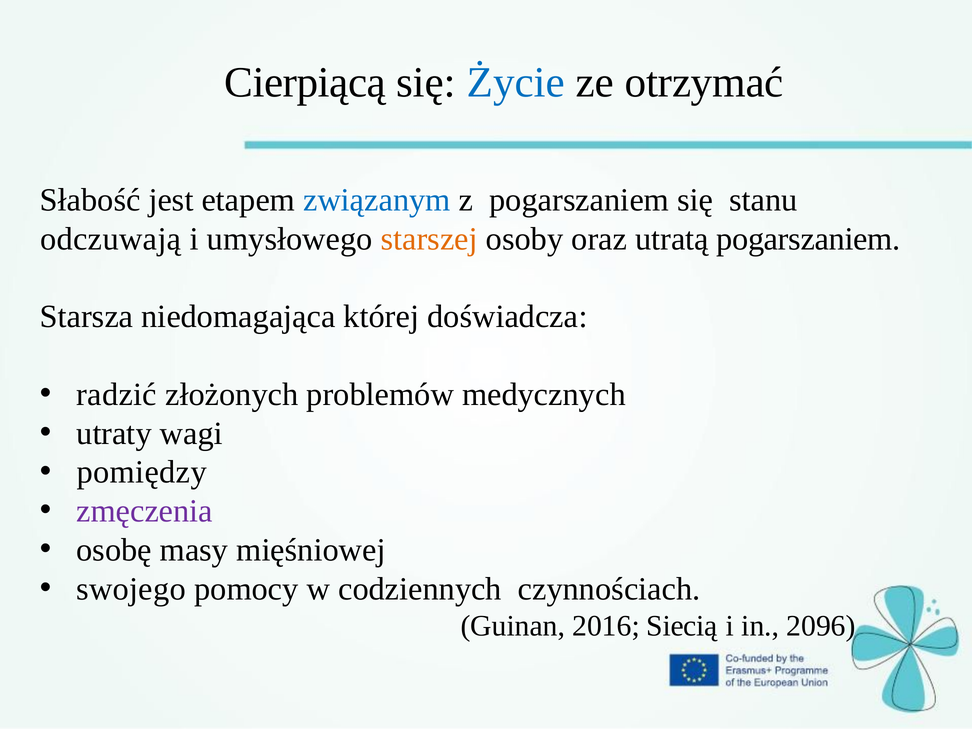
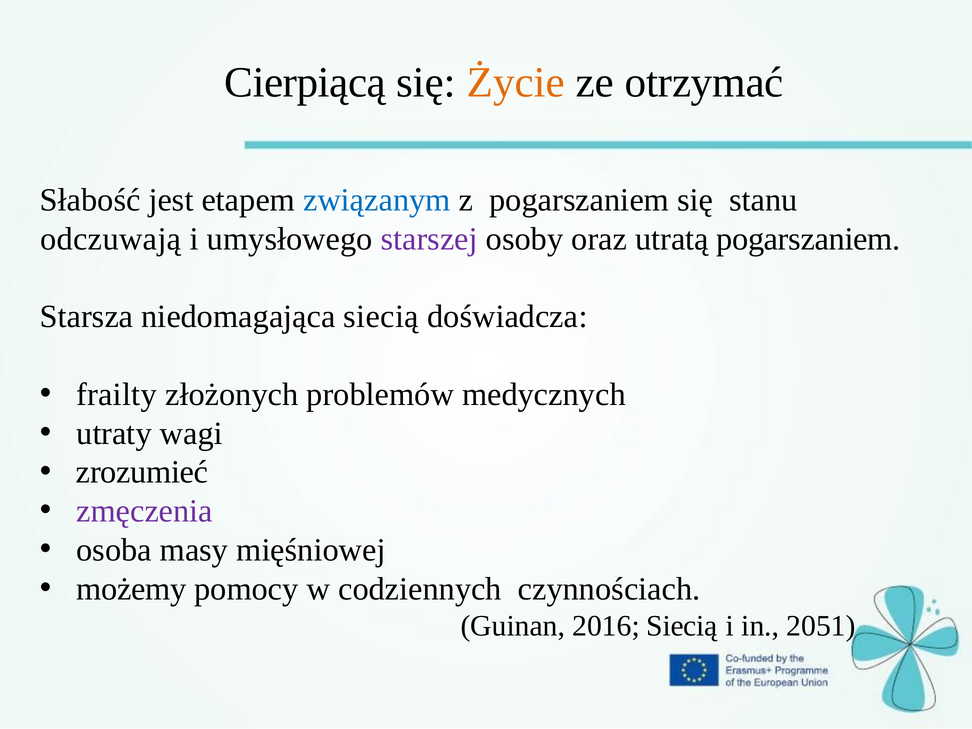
Życie colour: blue -> orange
starszej colour: orange -> purple
niedomagająca której: której -> siecią
radzić: radzić -> frailty
pomiędzy: pomiędzy -> zrozumieć
osobę: osobę -> osoba
swojego: swojego -> możemy
2096: 2096 -> 2051
